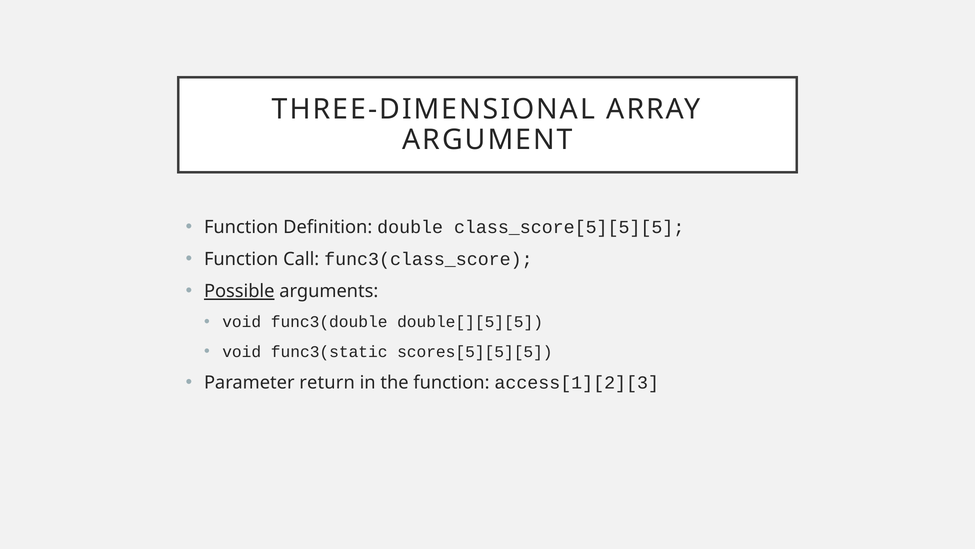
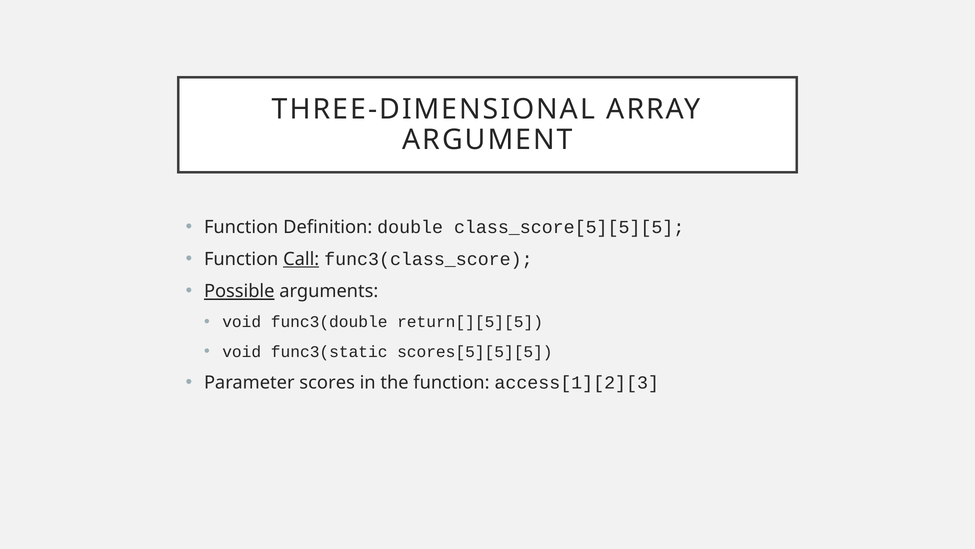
Call underline: none -> present
double[][5][5: double[][5][5 -> return[][5][5
return: return -> scores
